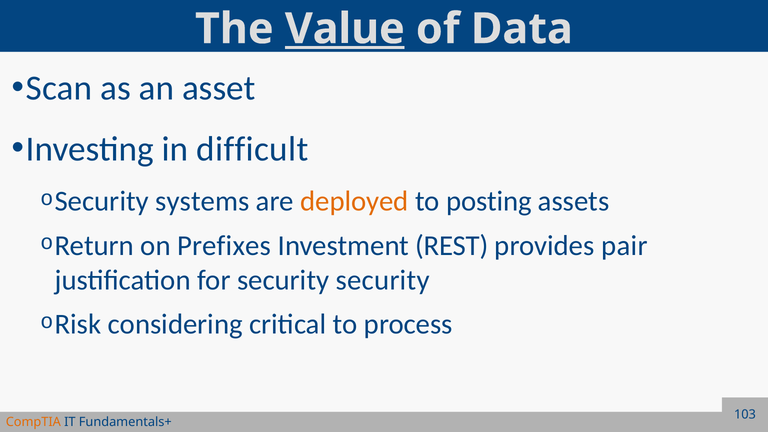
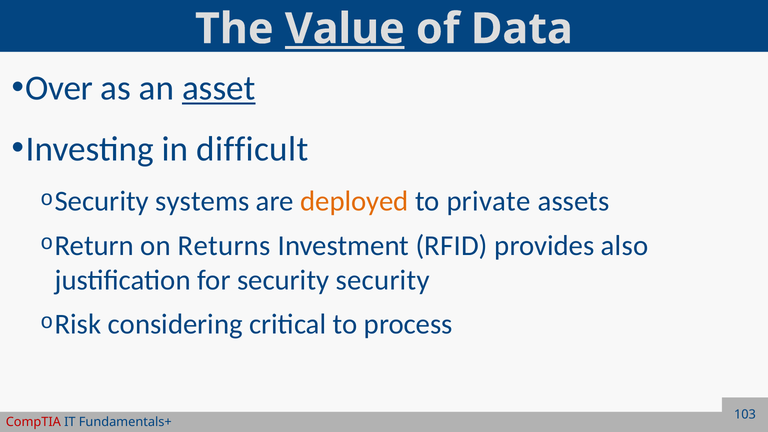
Scan: Scan -> Over
asset underline: none -> present
posting: posting -> private
Prefixes: Prefixes -> Returns
REST: REST -> RFID
pair: pair -> also
CompTIA colour: orange -> red
